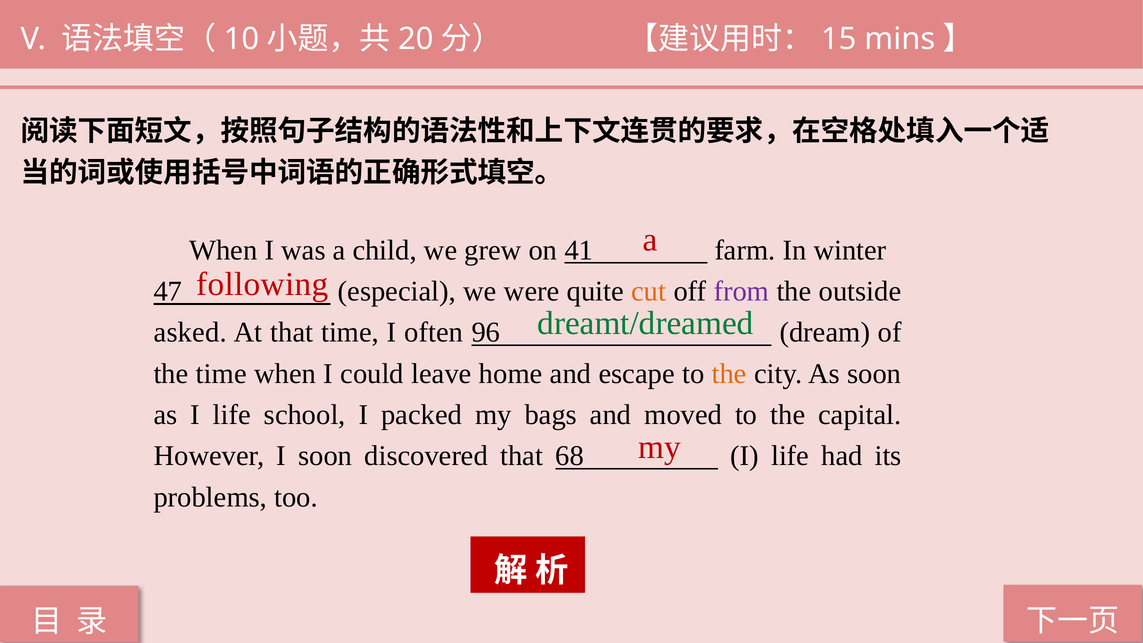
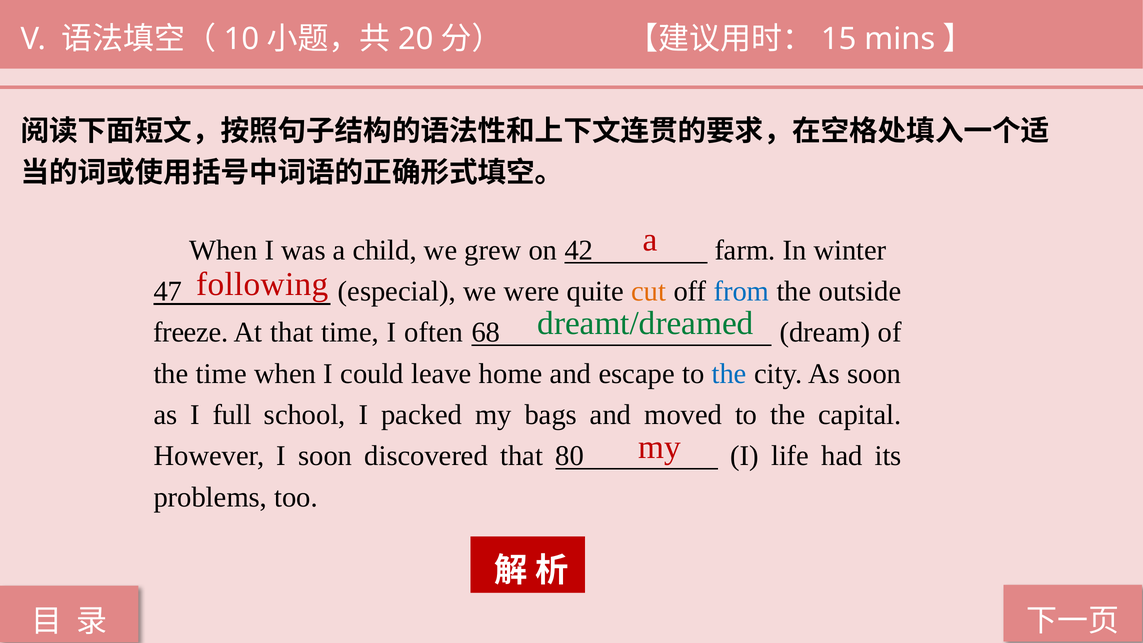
41: 41 -> 42
from colour: purple -> blue
asked: asked -> freeze
96: 96 -> 68
the at (729, 374) colour: orange -> blue
as I life: life -> full
68: 68 -> 80
